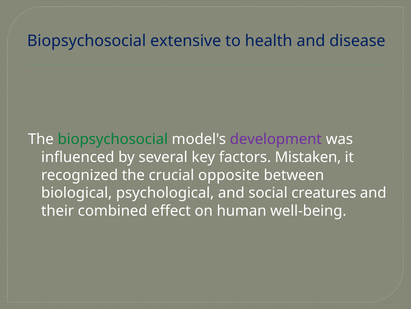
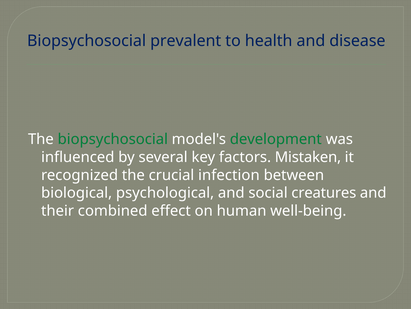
extensive: extensive -> prevalent
development colour: purple -> green
opposite: opposite -> infection
